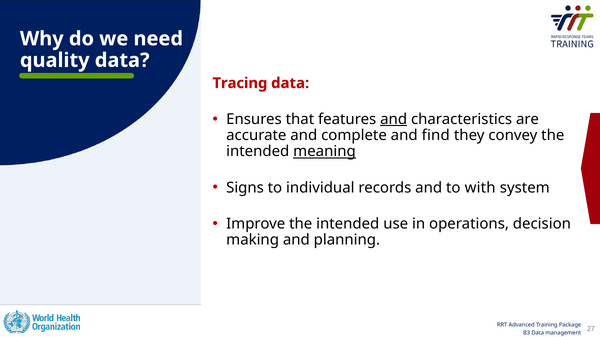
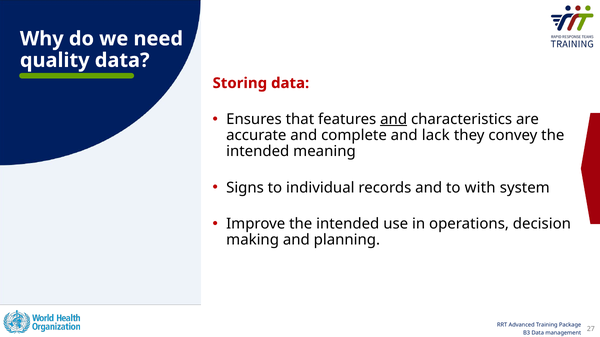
Tracing: Tracing -> Storing
find: find -> lack
meaning underline: present -> none
